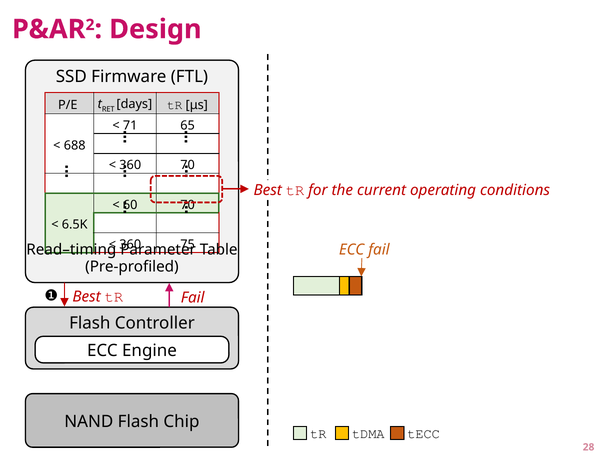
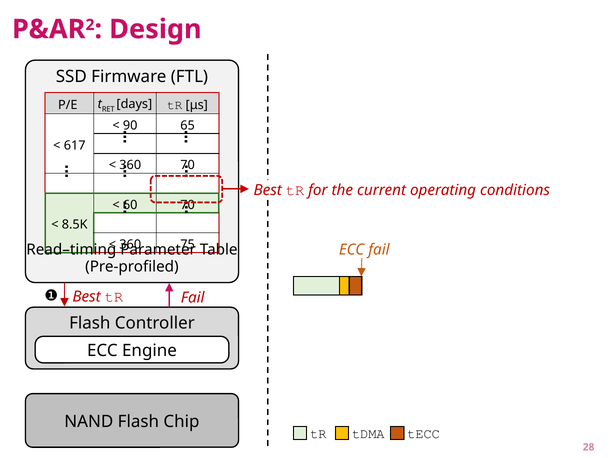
71: 71 -> 90
688: 688 -> 617
6.5K: 6.5K -> 8.5K
